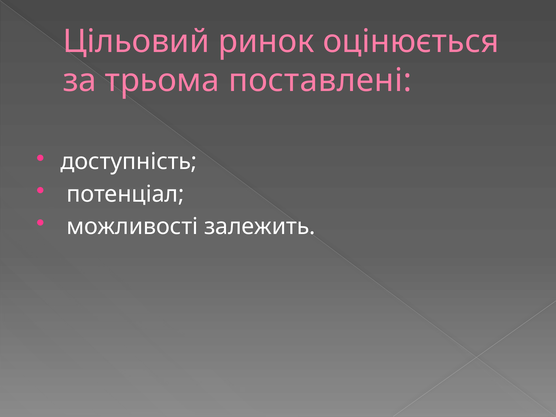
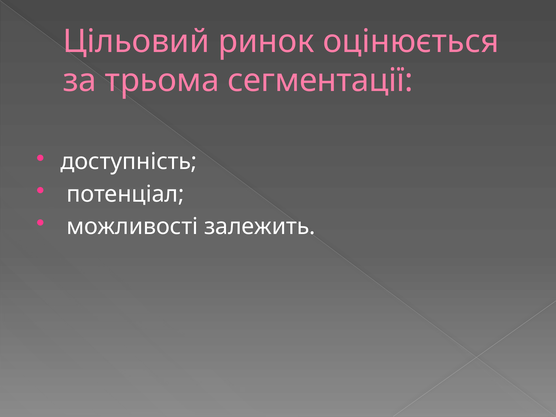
поставлені: поставлені -> сегментації
